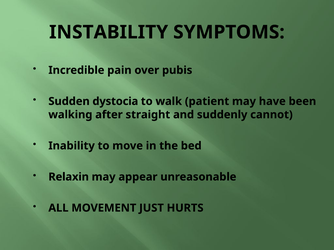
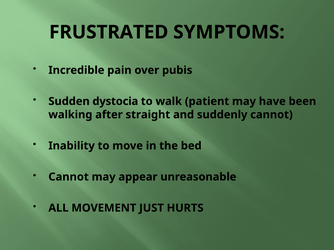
INSTABILITY: INSTABILITY -> FRUSTRATED
Relaxin at (69, 177): Relaxin -> Cannot
